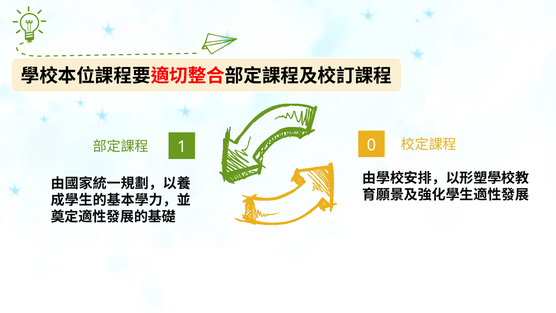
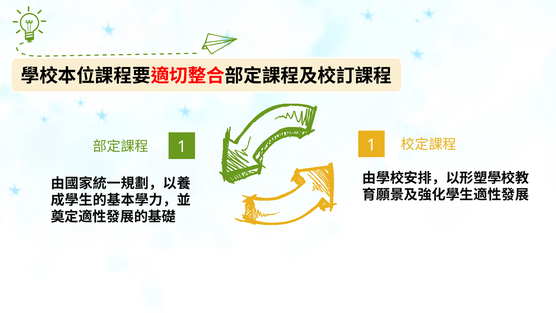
0 at (371, 145): 0 -> 1
